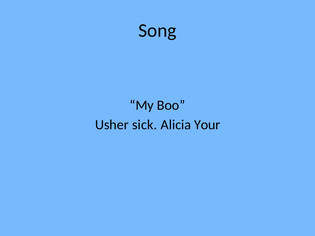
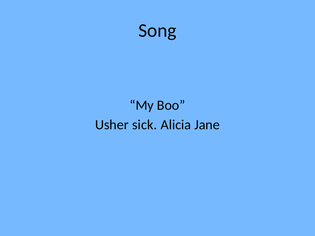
Your: Your -> Jane
